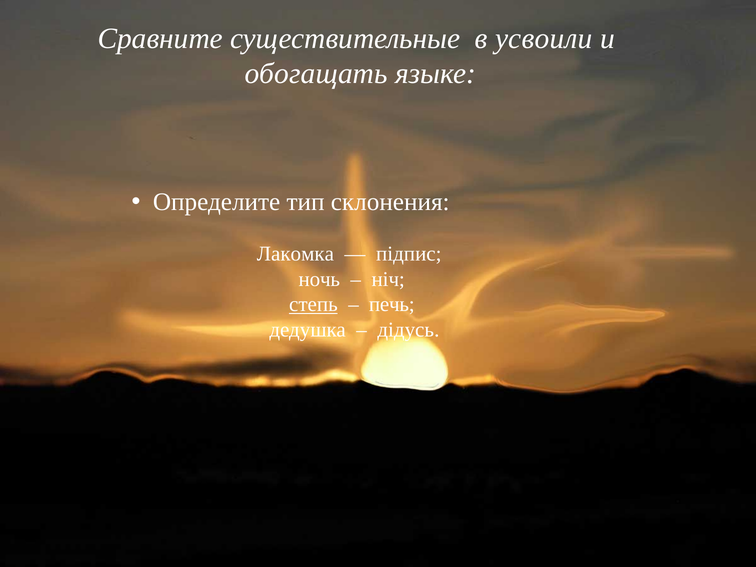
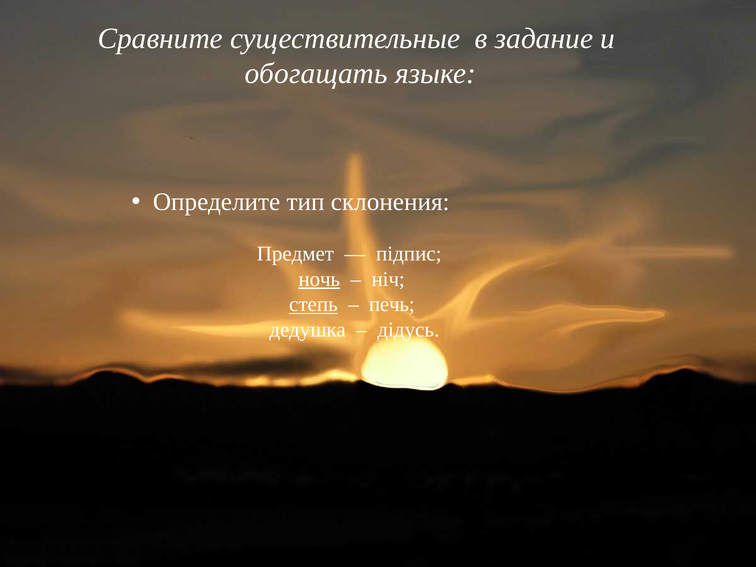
усвоили: усвоили -> задание
Лакомка: Лакомка -> Предмет
ночь underline: none -> present
